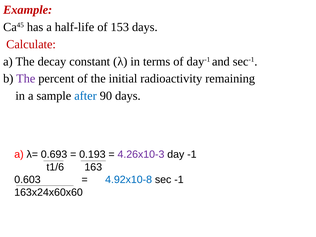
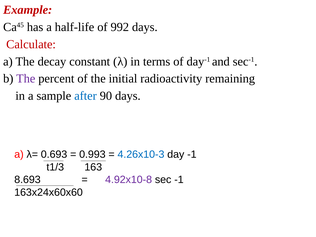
153: 153 -> 992
0.193: 0.193 -> 0.993
4.26x10-3 colour: purple -> blue
t1/6: t1/6 -> t1/3
0.603: 0.603 -> 8.693
4.92x10-8 colour: blue -> purple
